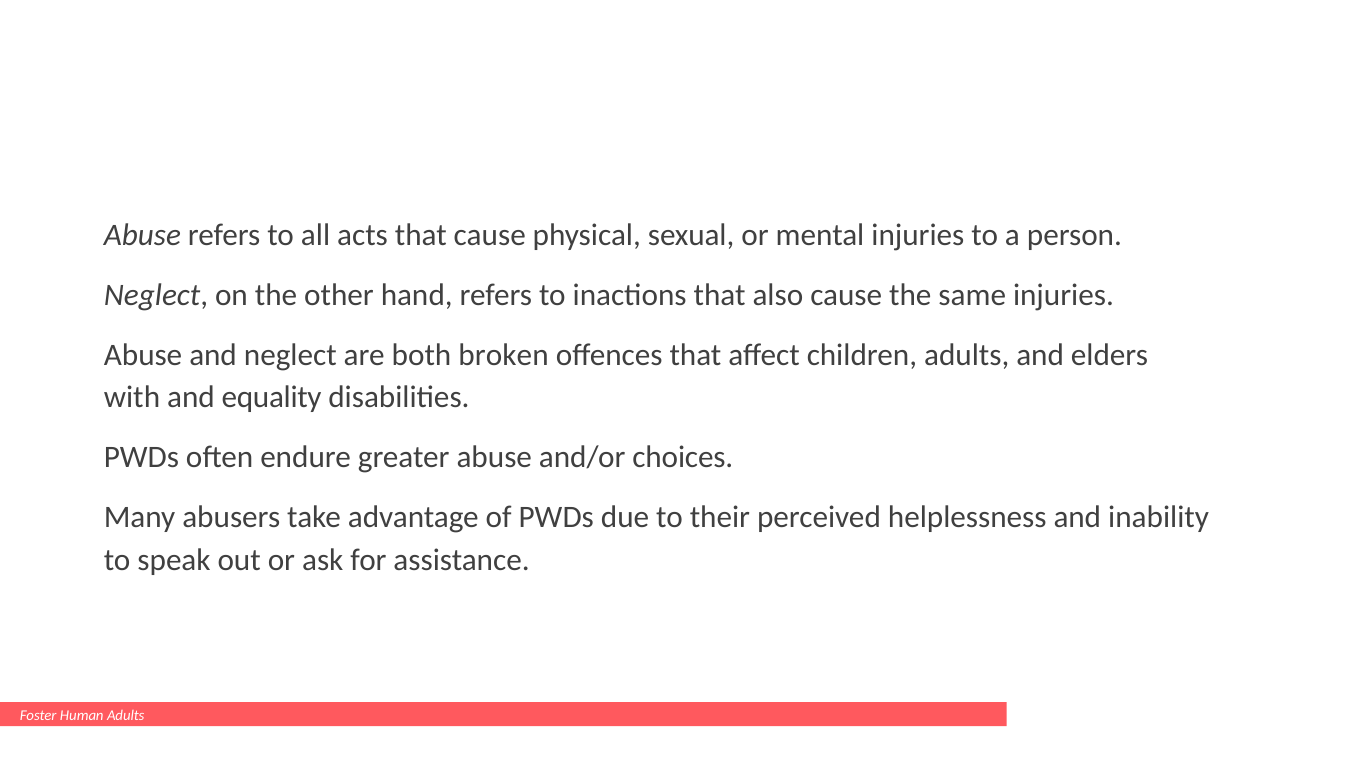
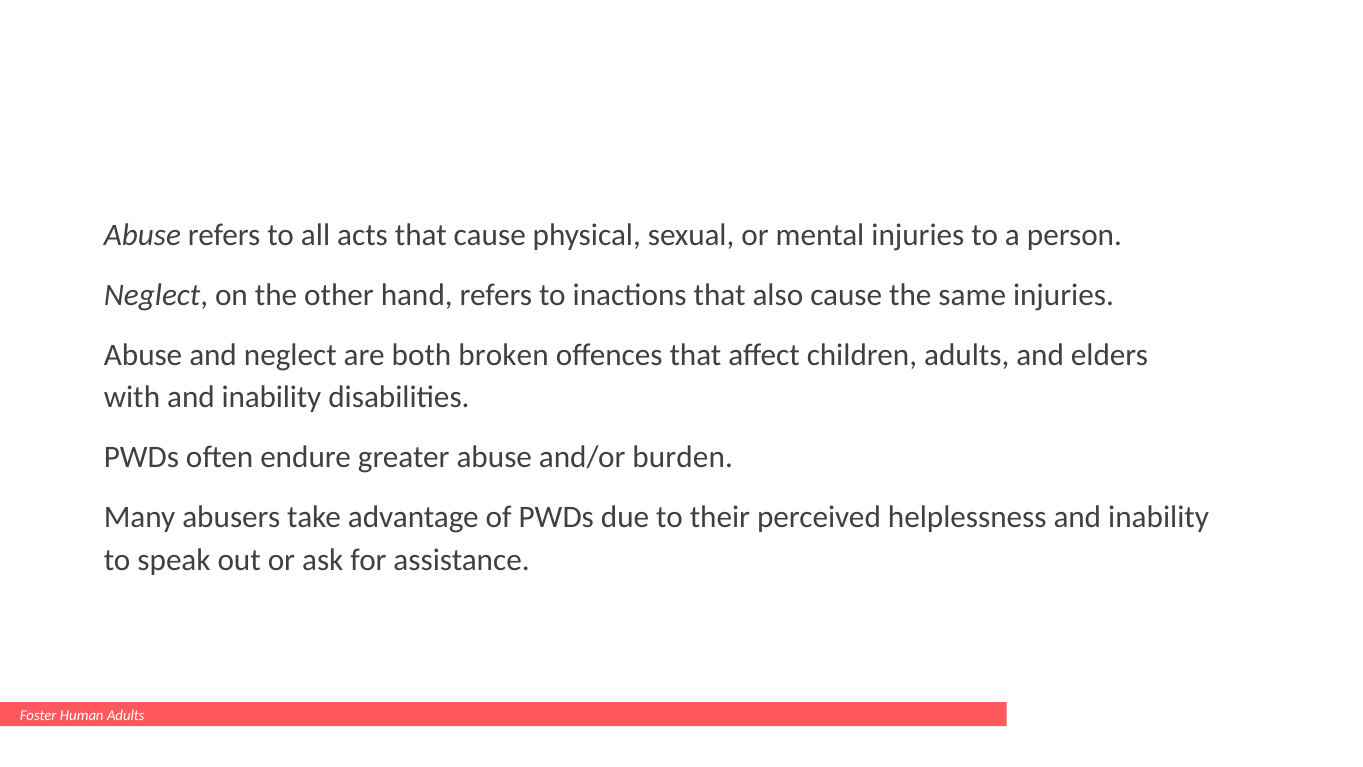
with and equality: equality -> inability
choices: choices -> burden
